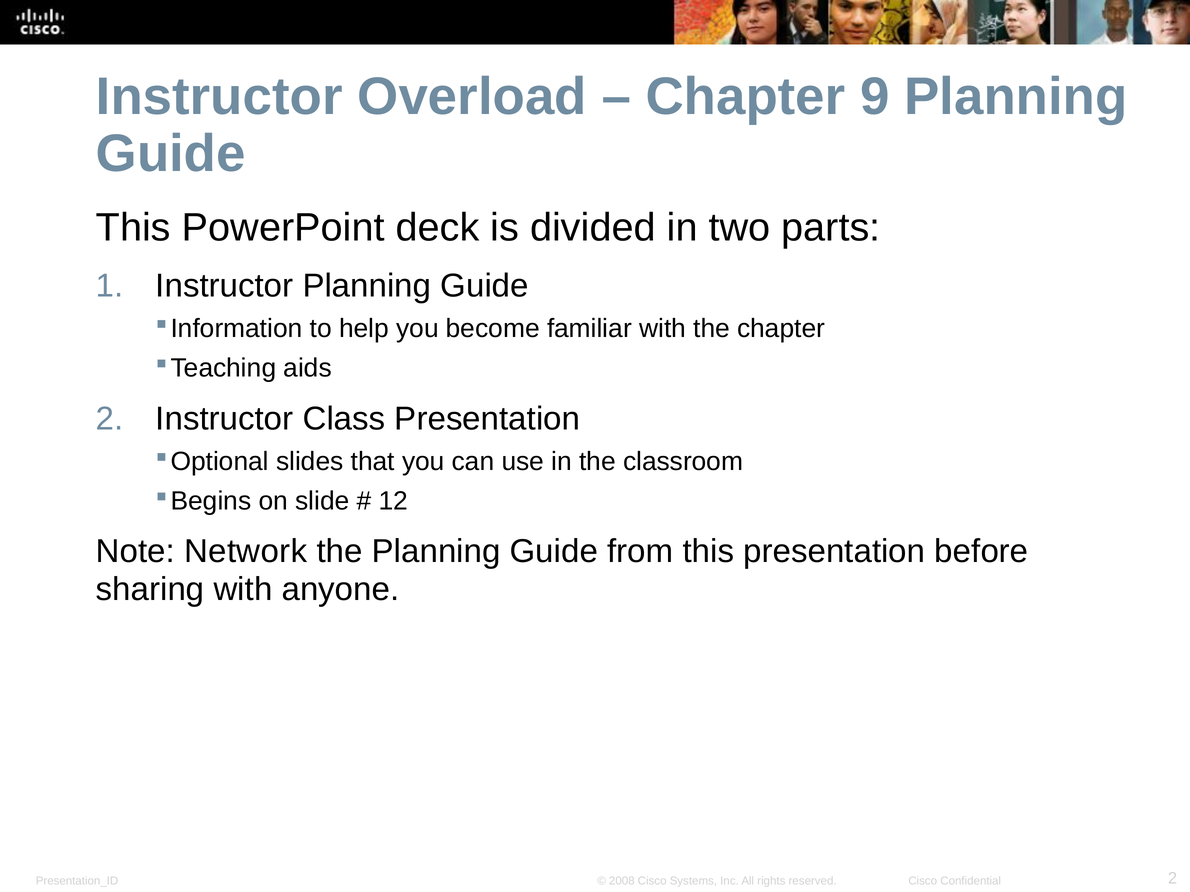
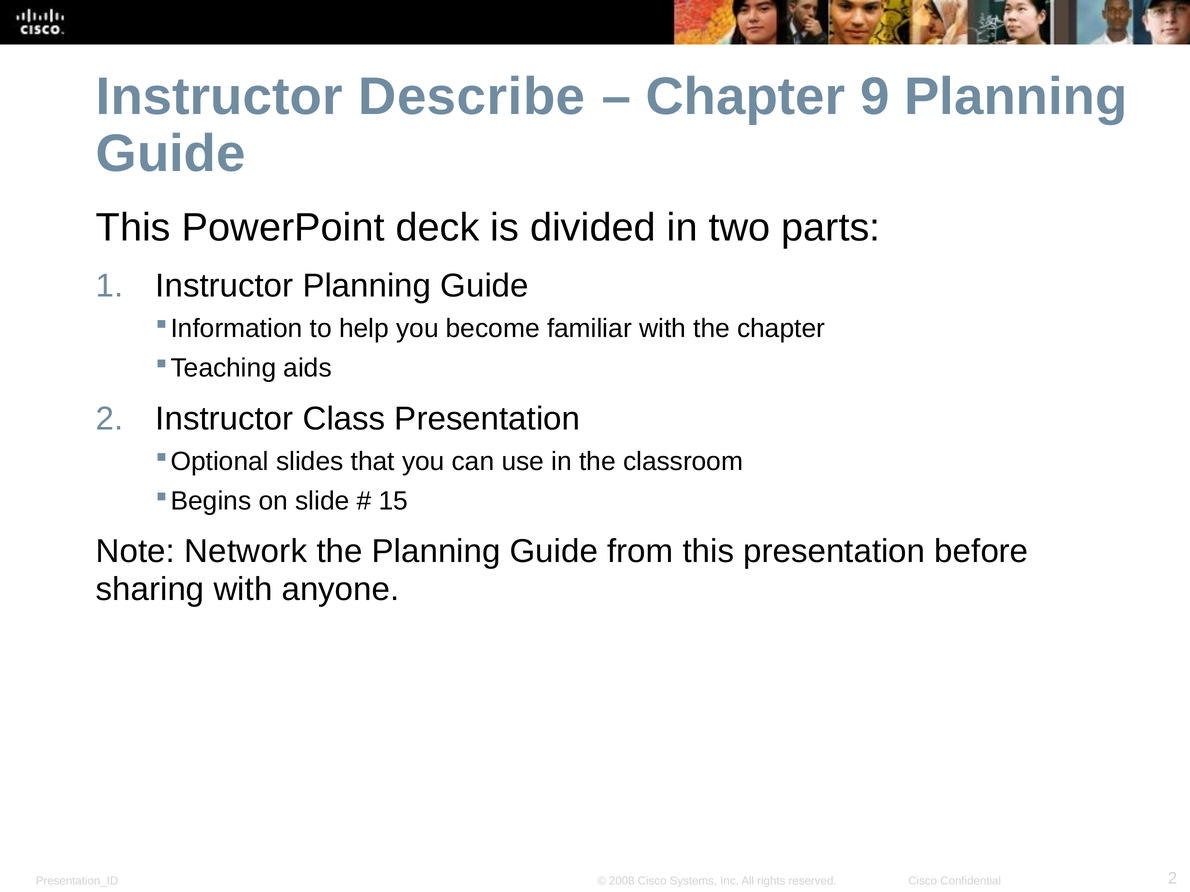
Overload: Overload -> Describe
12: 12 -> 15
